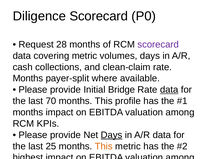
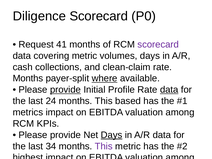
28: 28 -> 41
where underline: none -> present
provide at (65, 90) underline: none -> present
Bridge: Bridge -> Profile
70: 70 -> 24
profile: profile -> based
months at (28, 112): months -> metrics
25: 25 -> 34
This at (104, 146) colour: orange -> purple
